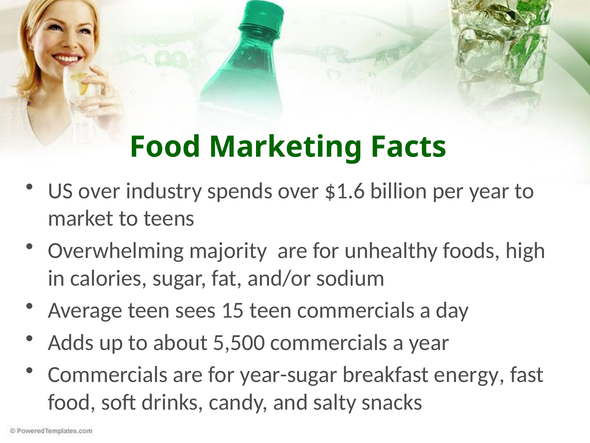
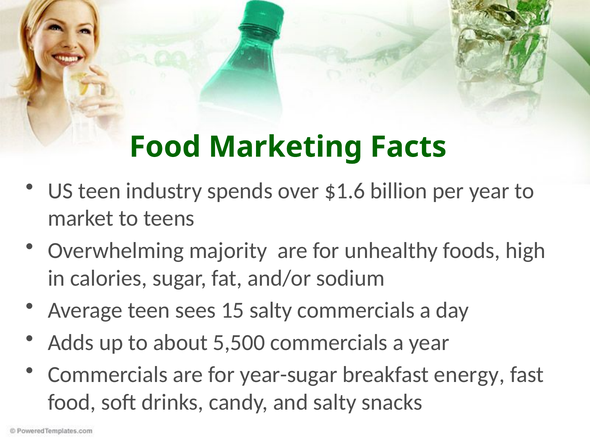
US over: over -> teen
15 teen: teen -> salty
